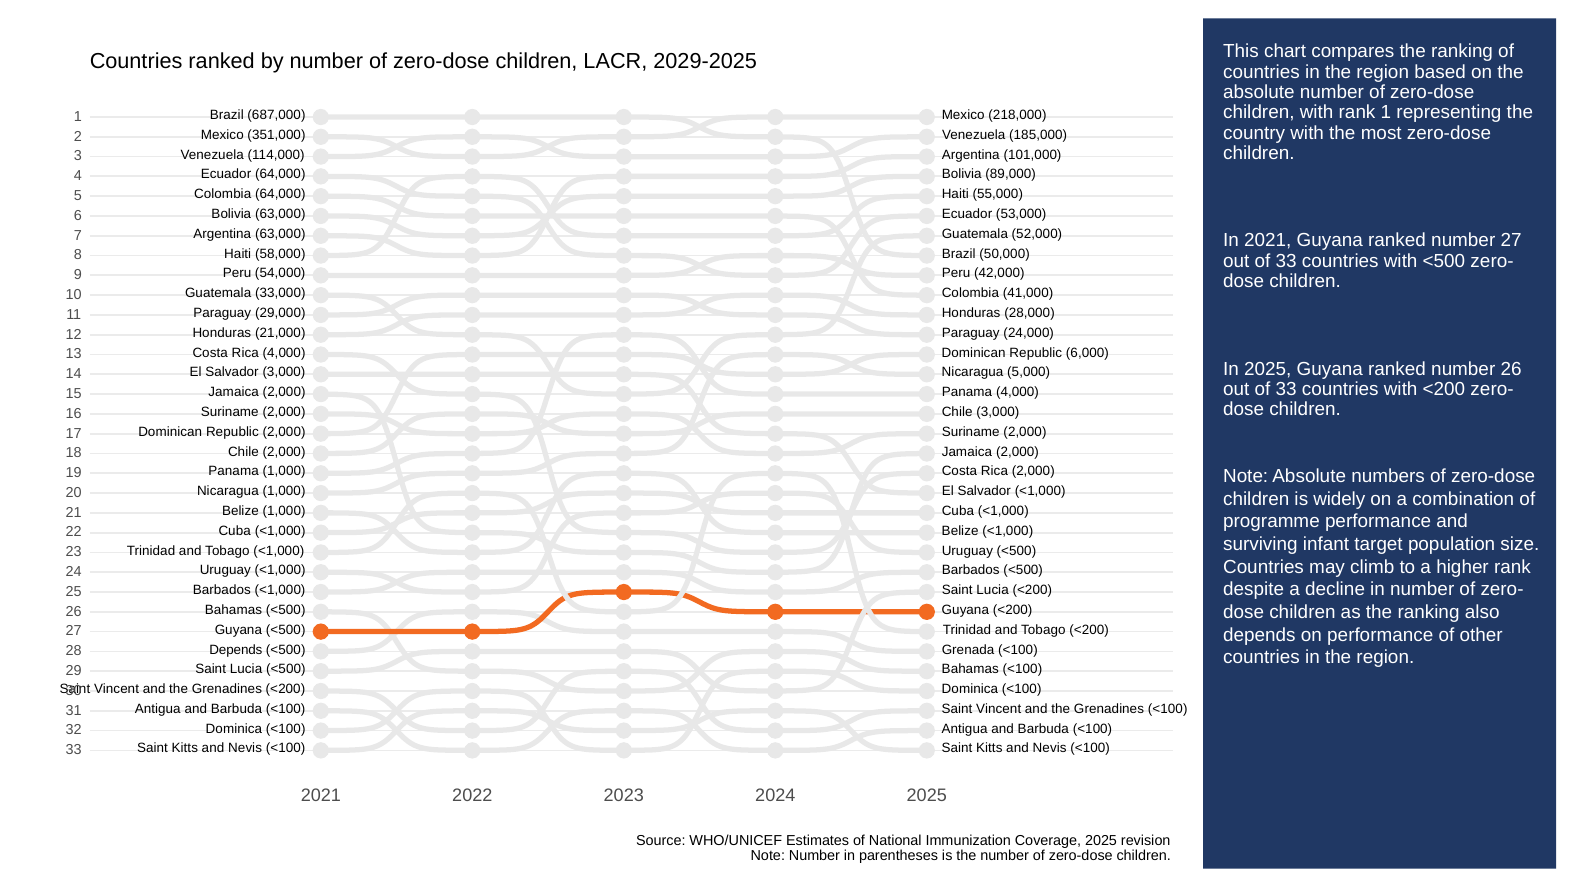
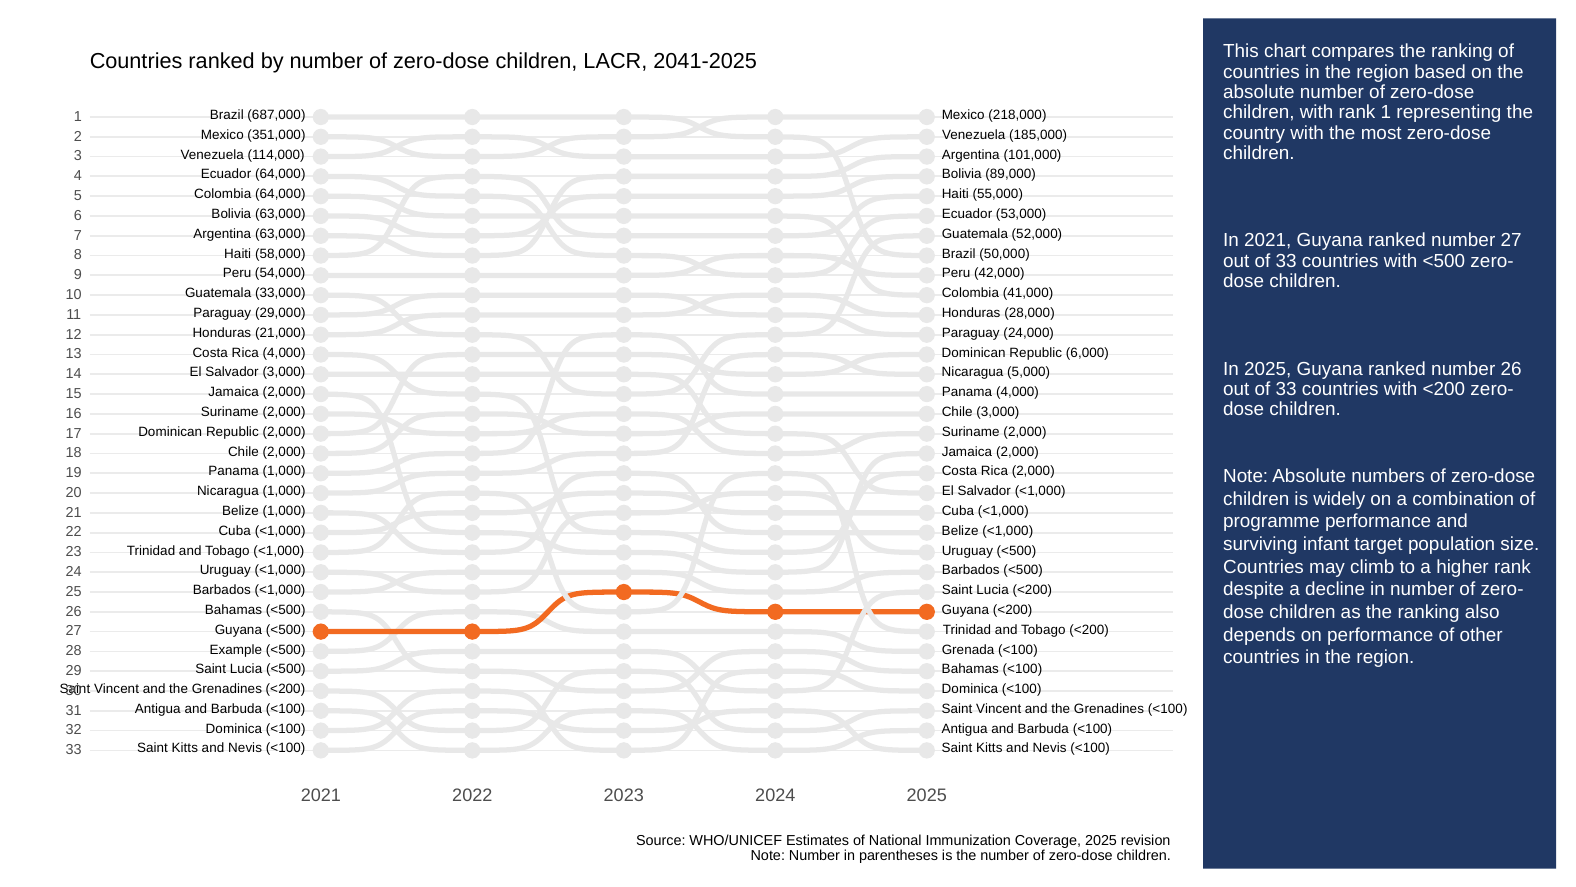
2029-2025: 2029-2025 -> 2041-2025
Depends at (236, 649): Depends -> Example
